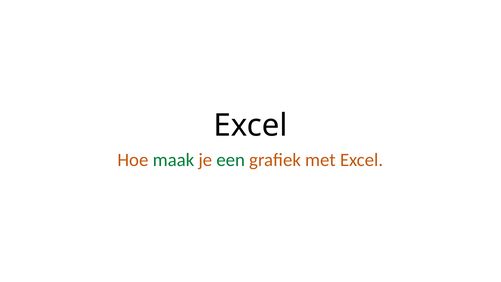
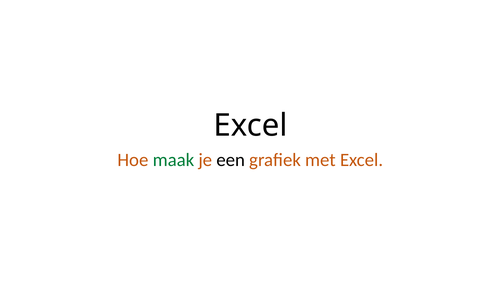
een colour: green -> black
